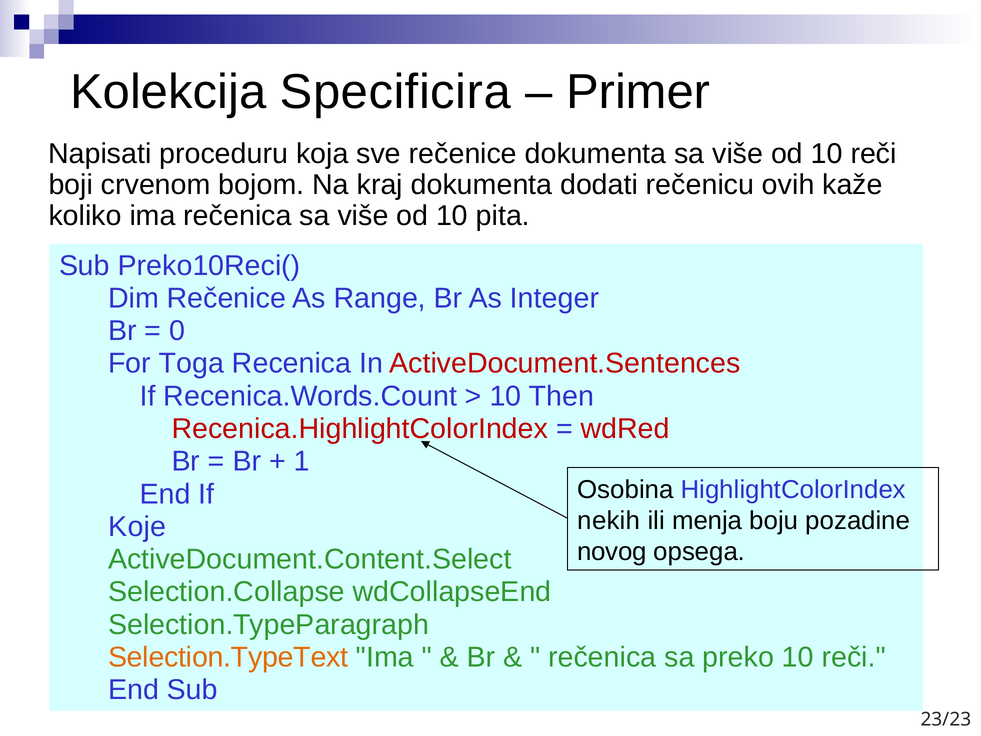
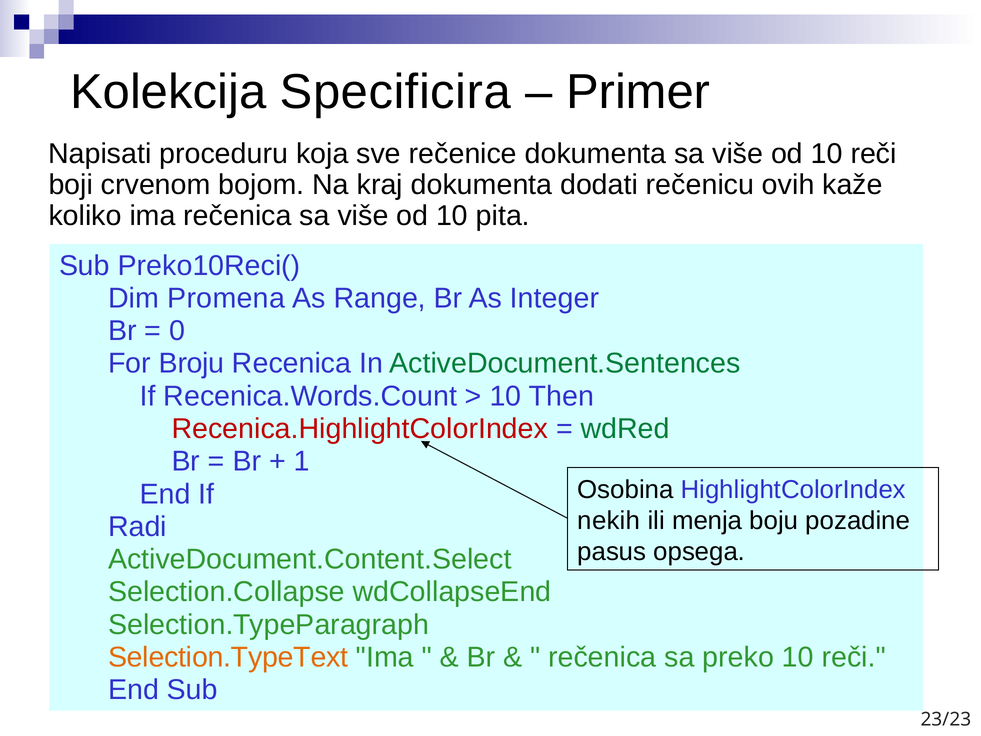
Dim Rečenice: Rečenice -> Promena
Toga: Toga -> Broju
ActiveDocument.Sentences colour: red -> green
wdRed colour: red -> green
Koje: Koje -> Radi
novog: novog -> pasus
